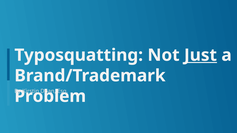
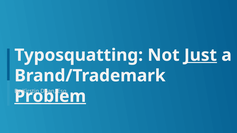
Problem underline: none -> present
